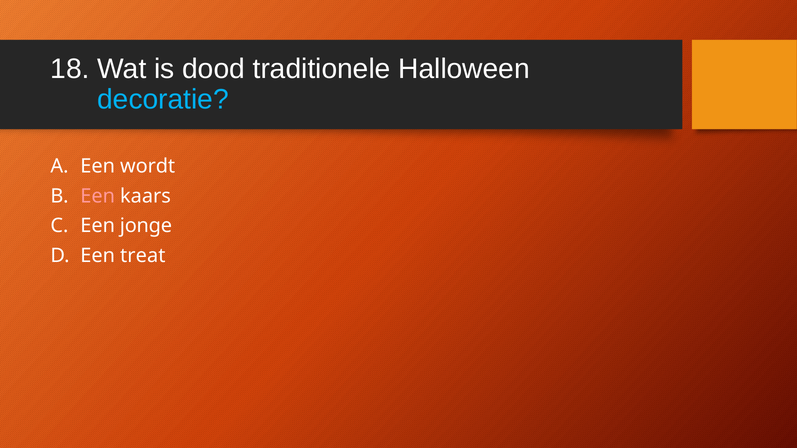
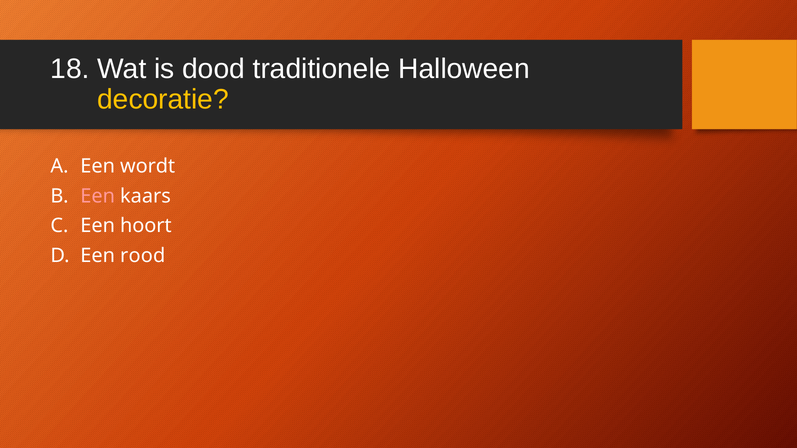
decoratie colour: light blue -> yellow
jonge: jonge -> hoort
treat: treat -> rood
